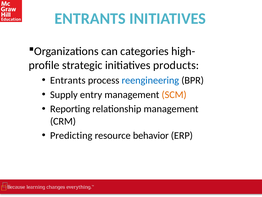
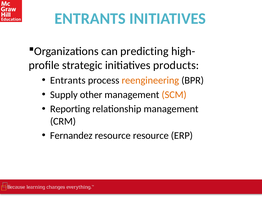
categories: categories -> predicting
reengineering colour: blue -> orange
entry: entry -> other
Predicting: Predicting -> Fernandez
resource behavior: behavior -> resource
